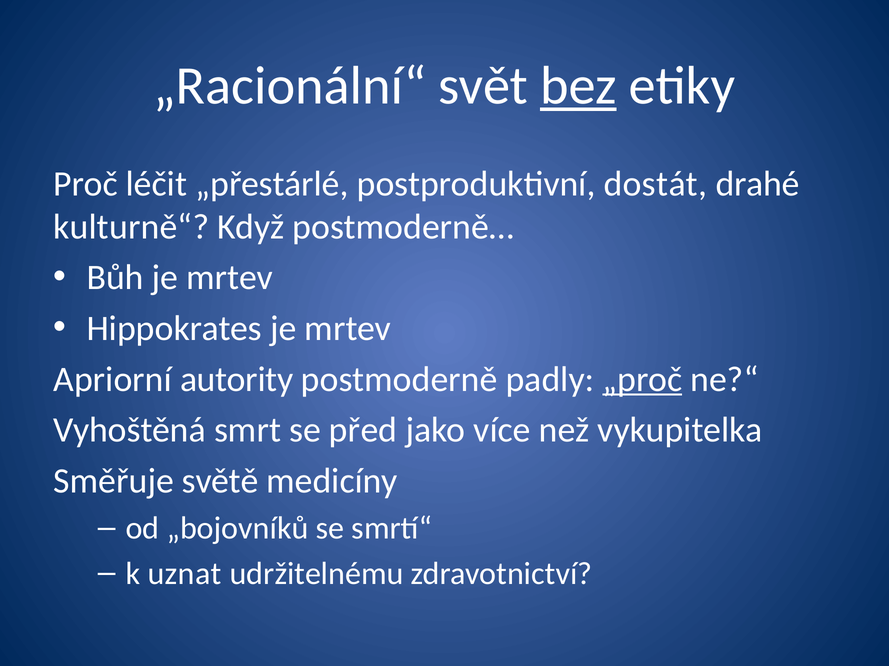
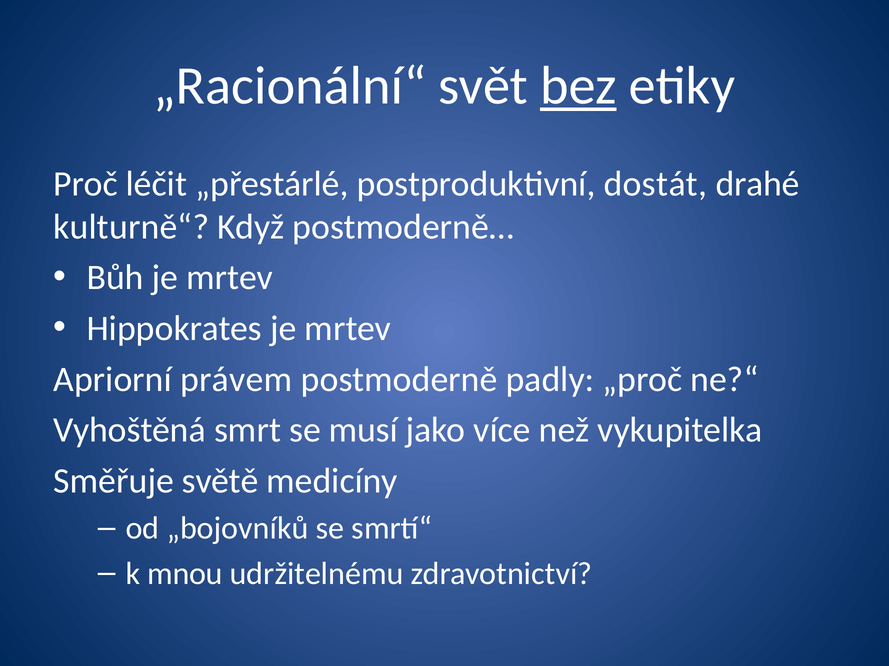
autority: autority -> právem
„proč underline: present -> none
před: před -> musí
uznat: uznat -> mnou
